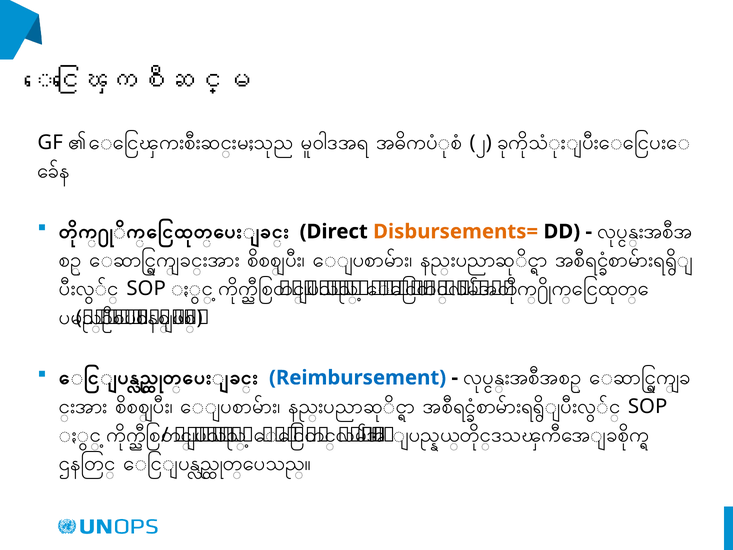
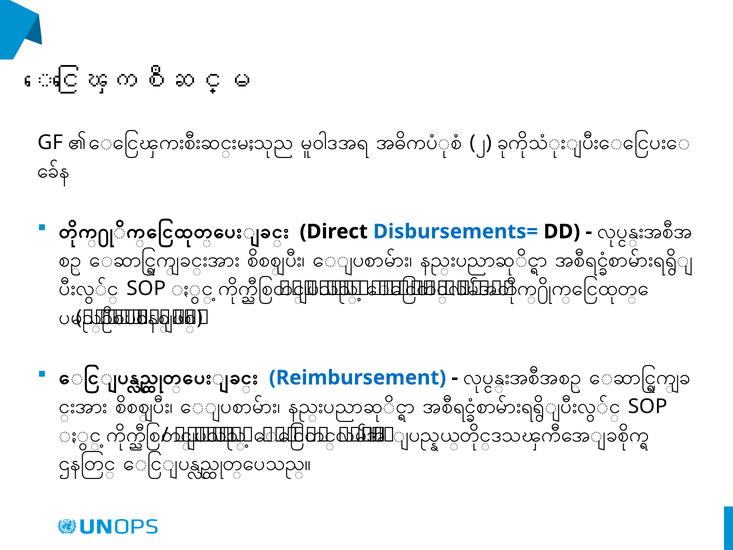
Disbursements= colour: orange -> blue
